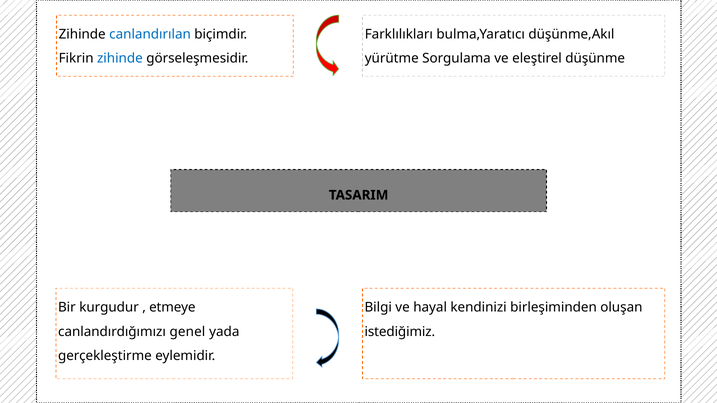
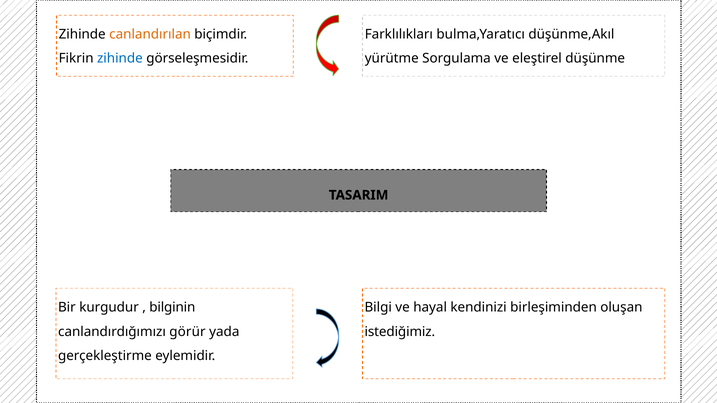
canlandırılan colour: blue -> orange
etmeye: etmeye -> bilginin
genel: genel -> görür
